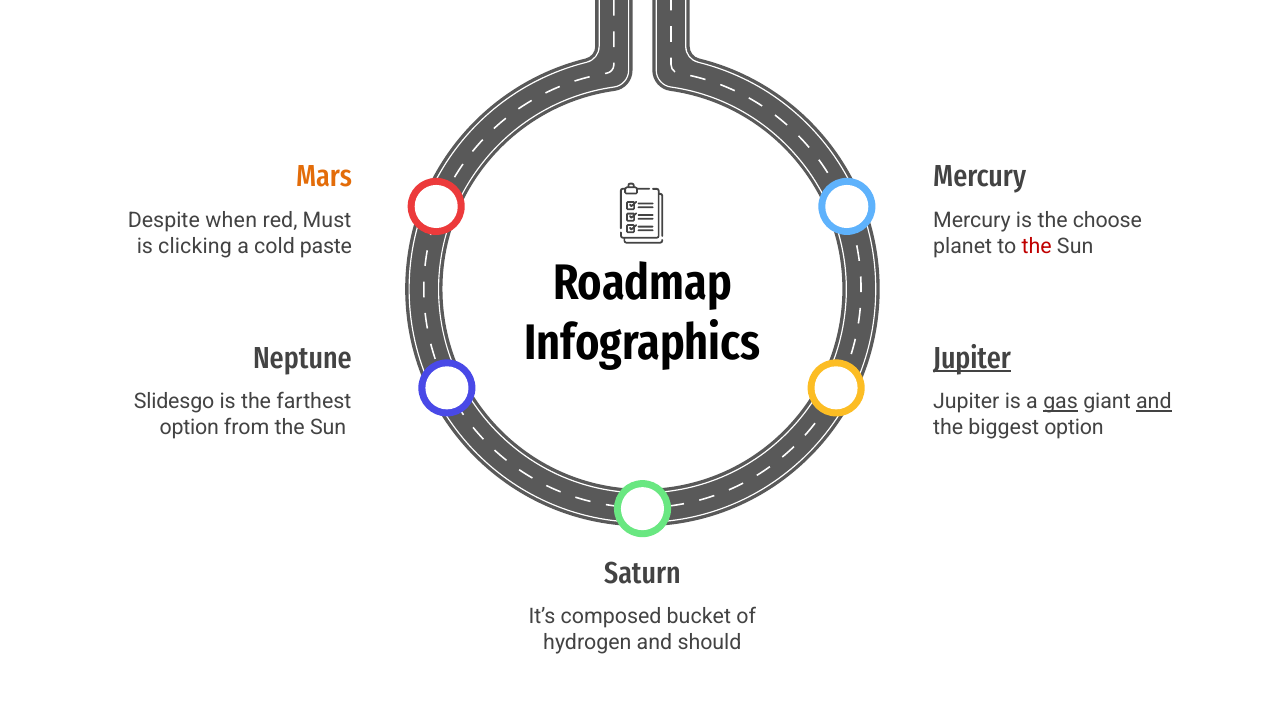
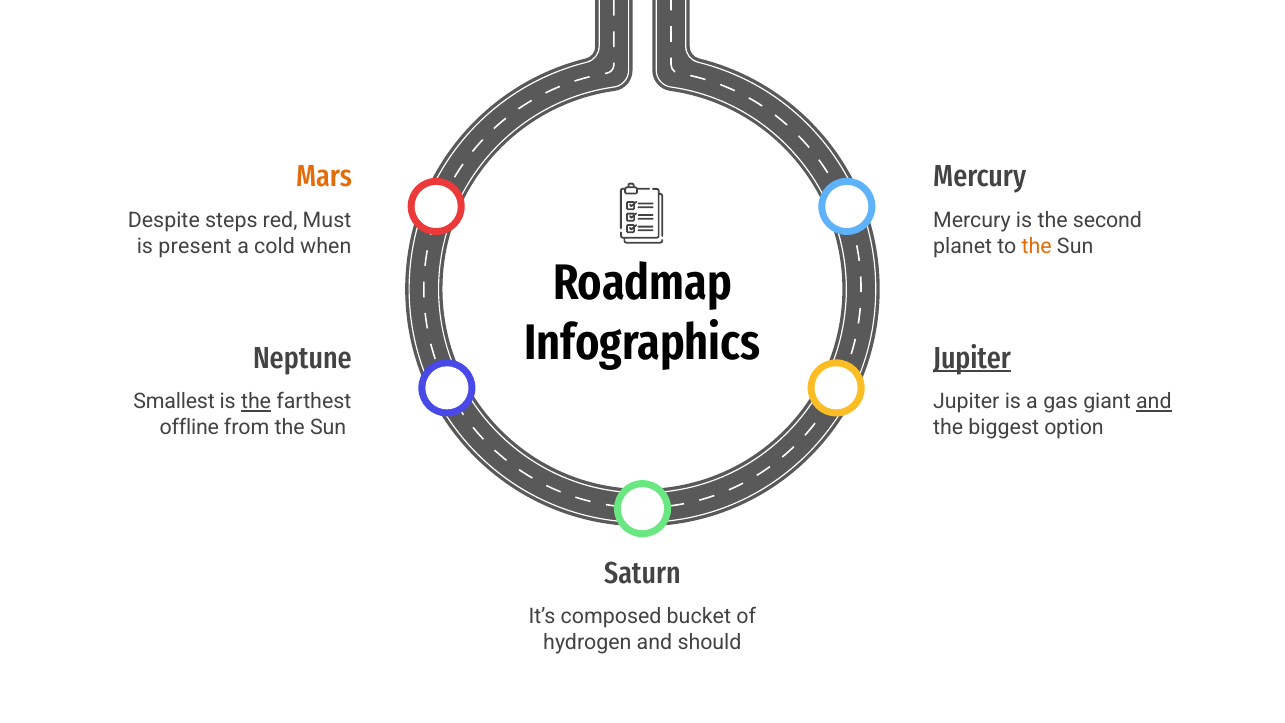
when: when -> steps
choose: choose -> second
clicking: clicking -> present
paste: paste -> when
the at (1037, 246) colour: red -> orange
Slidesgo: Slidesgo -> Smallest
the at (256, 402) underline: none -> present
gas underline: present -> none
option at (189, 427): option -> offline
